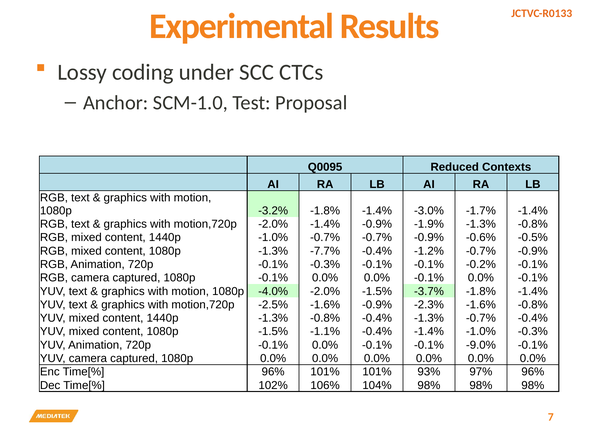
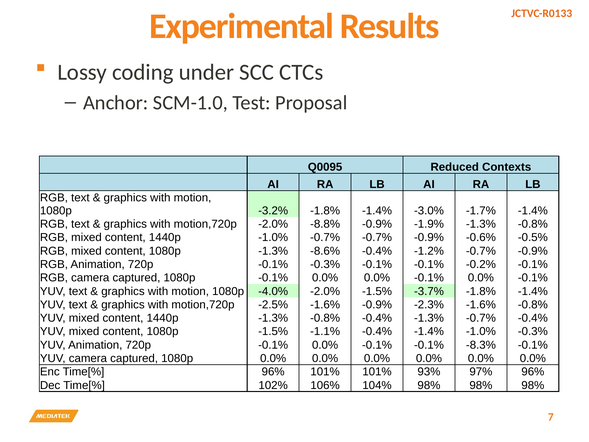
-2.0% -1.4%: -1.4% -> -8.8%
-7.7%: -7.7% -> -8.6%
-9.0%: -9.0% -> -8.3%
